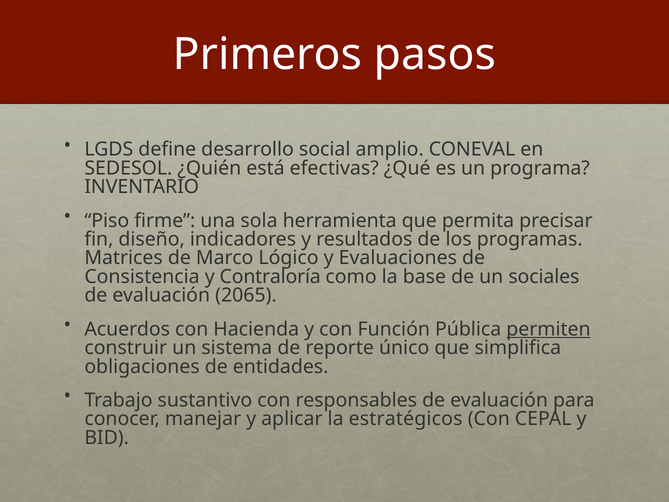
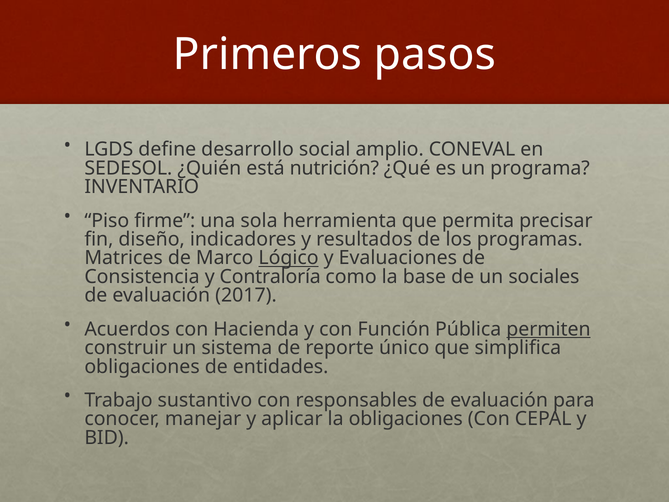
efectivas: efectivas -> nutrición
Lógico underline: none -> present
2065: 2065 -> 2017
la estratégicos: estratégicos -> obligaciones
